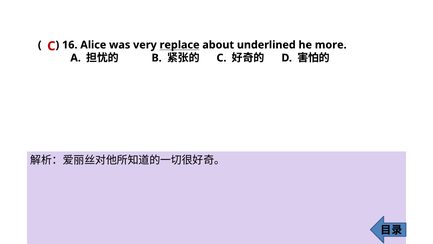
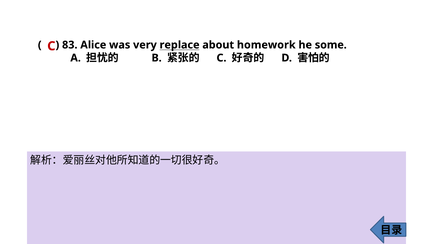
16: 16 -> 83
underlined: underlined -> homework
more: more -> some
